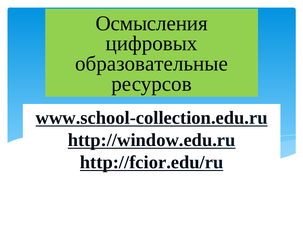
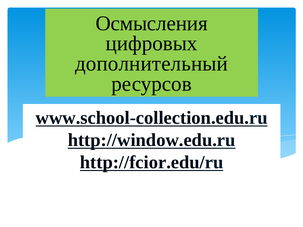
образовательные: образовательные -> дополнительный
